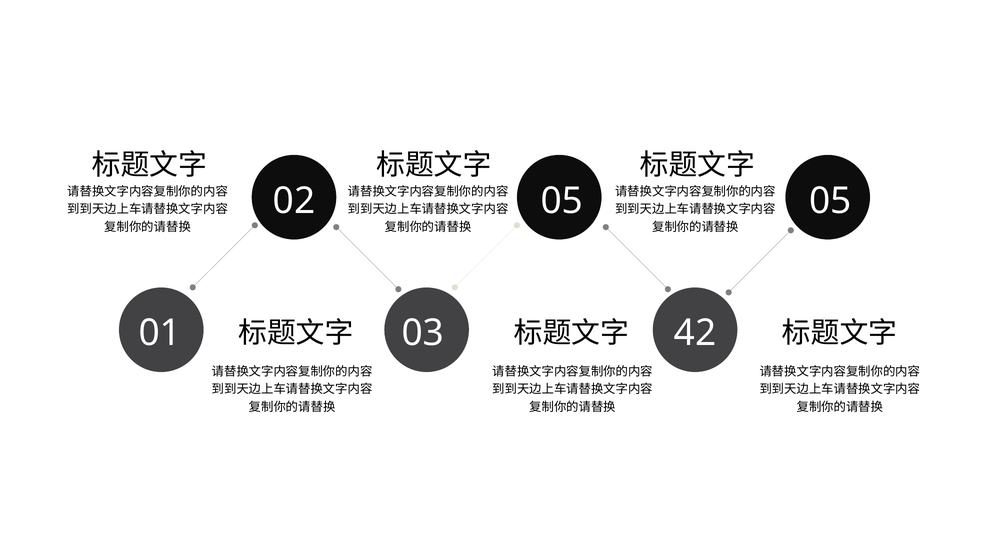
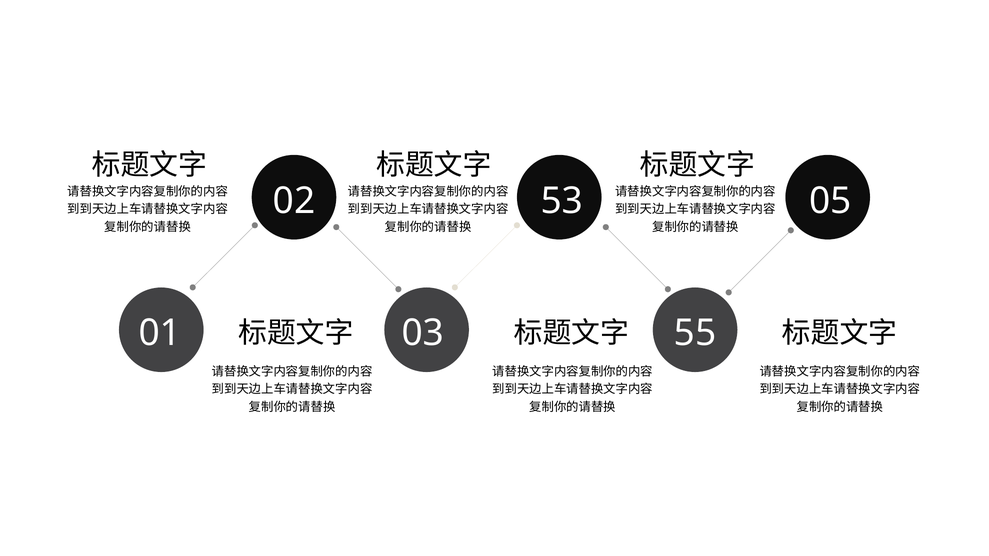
02 05: 05 -> 53
42: 42 -> 55
